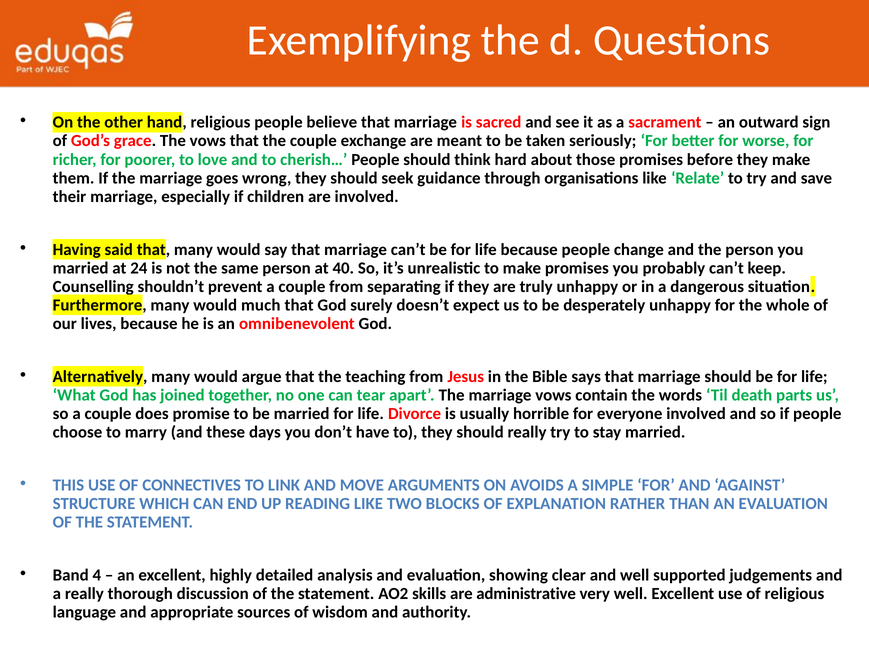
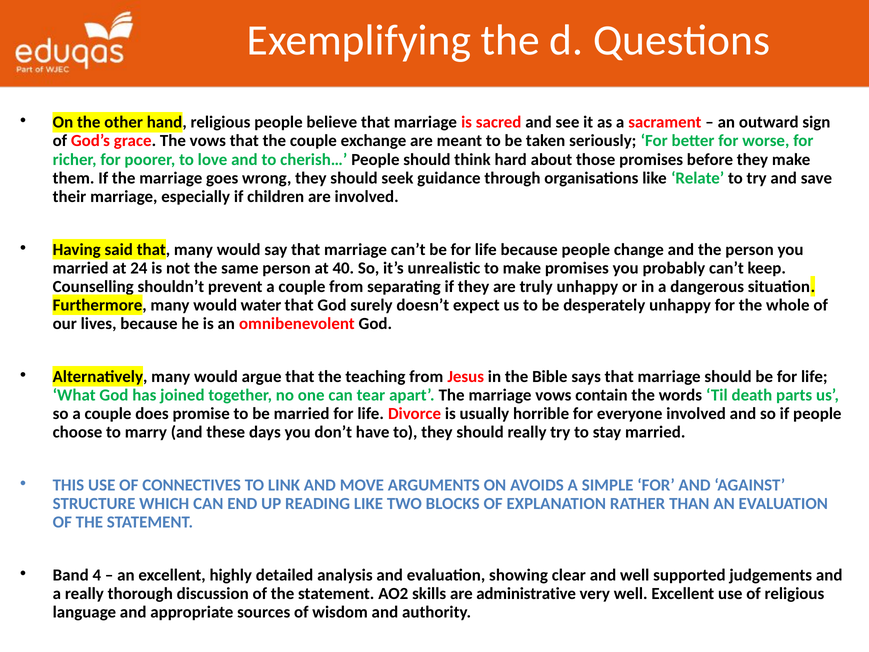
much: much -> water
